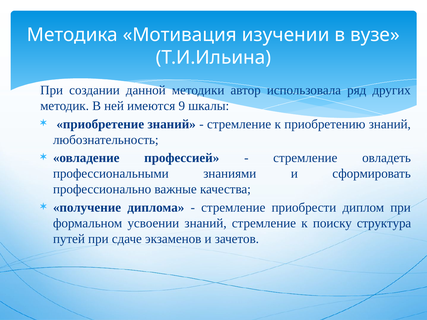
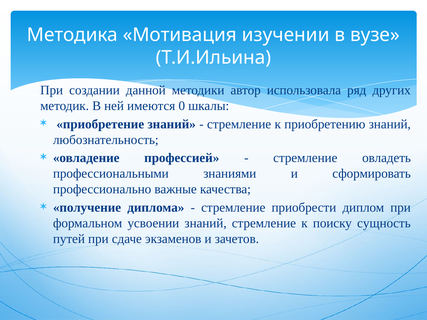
9: 9 -> 0
структура: структура -> сущность
